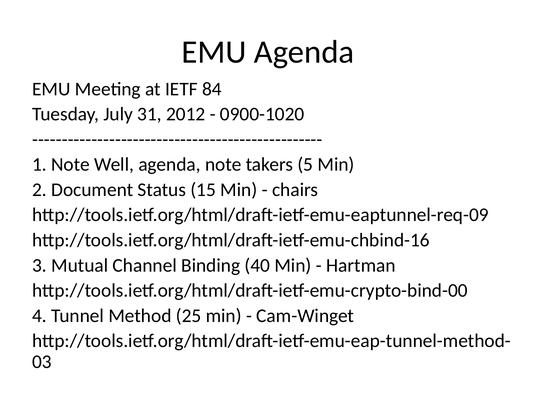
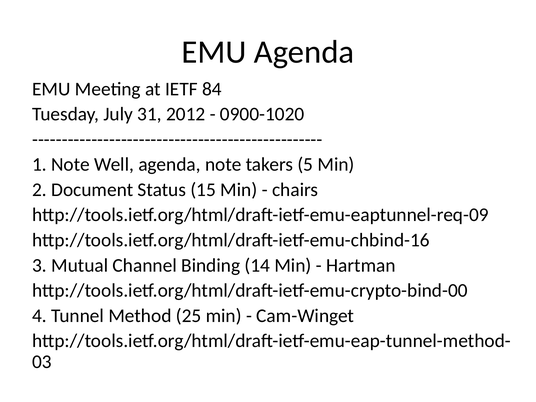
40: 40 -> 14
